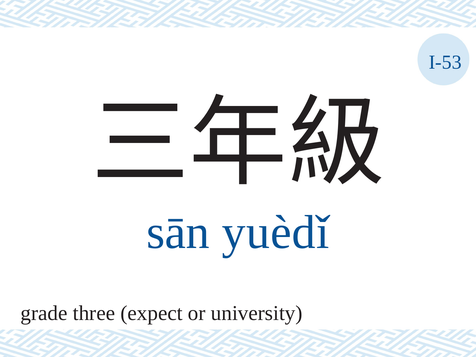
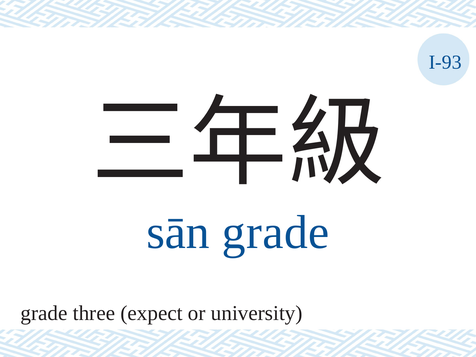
I-53: I-53 -> I-93
sān yuèdǐ: yuèdǐ -> grade
